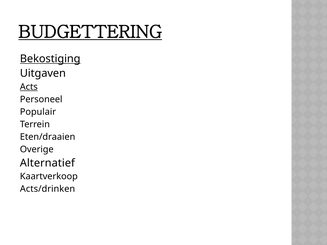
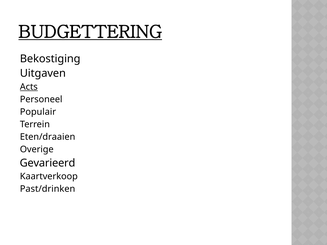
Bekostiging underline: present -> none
Alternatief: Alternatief -> Gevarieerd
Acts/drinken: Acts/drinken -> Past/drinken
